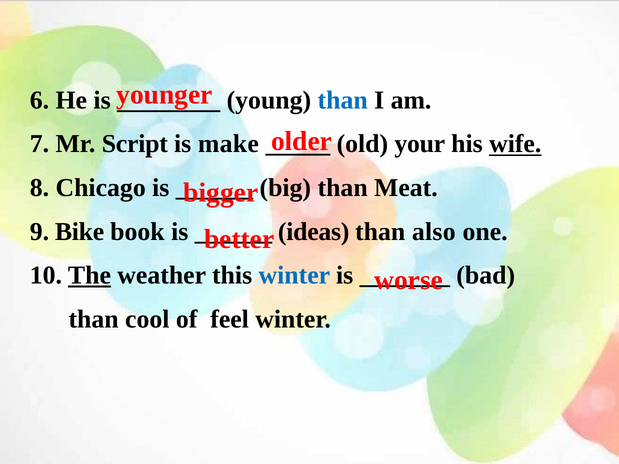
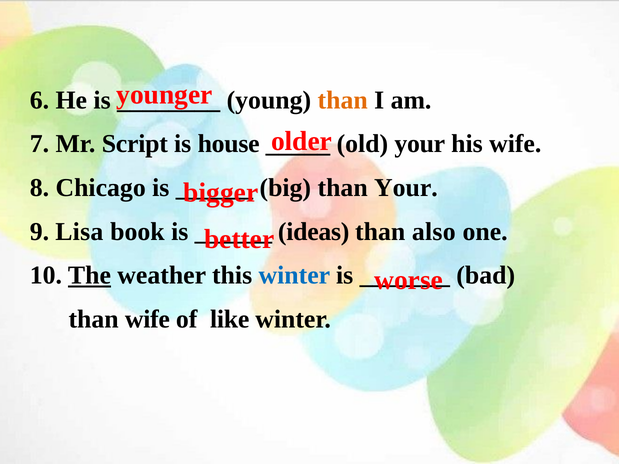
than at (343, 100) colour: blue -> orange
make: make -> house
wife at (515, 144) underline: present -> none
than Meat: Meat -> Your
Bike: Bike -> Lisa
than cool: cool -> wife
feel: feel -> like
